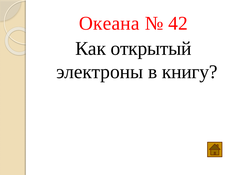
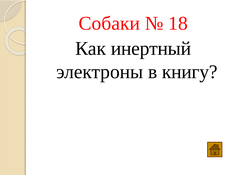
Океана: Океана -> Собаки
42: 42 -> 18
открытый: открытый -> инертный
